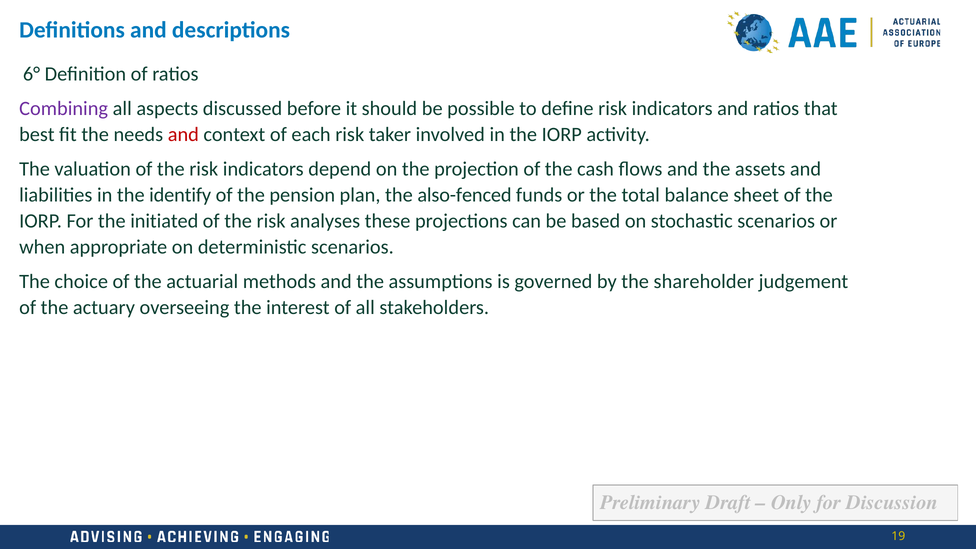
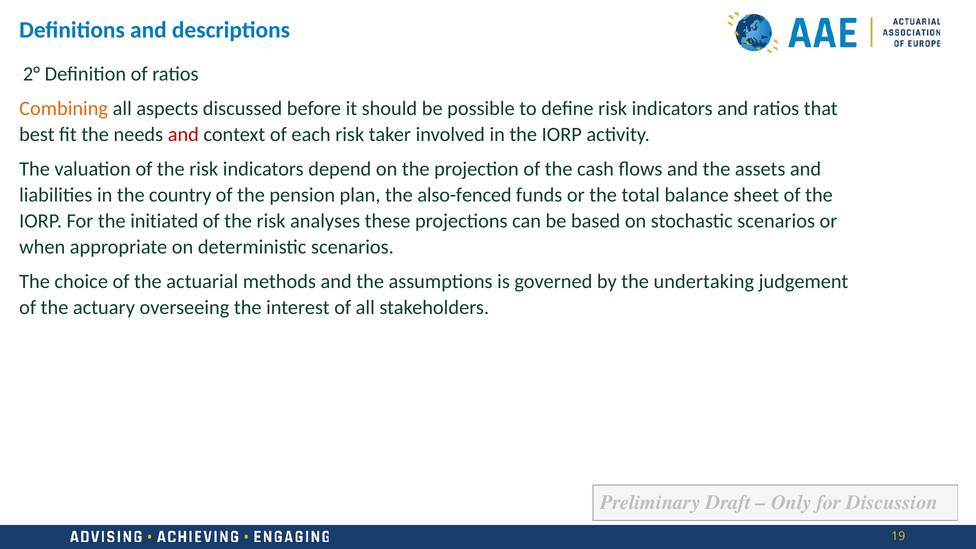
6°: 6° -> 2°
Combining colour: purple -> orange
identify: identify -> country
shareholder: shareholder -> undertaking
